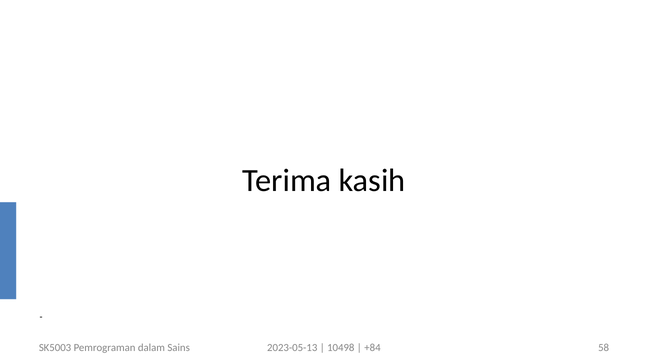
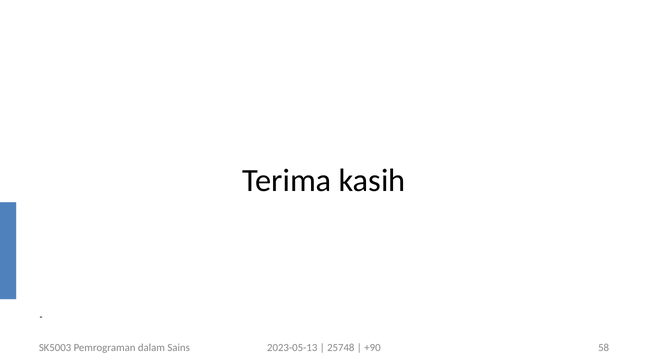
10498: 10498 -> 25748
+84: +84 -> +90
